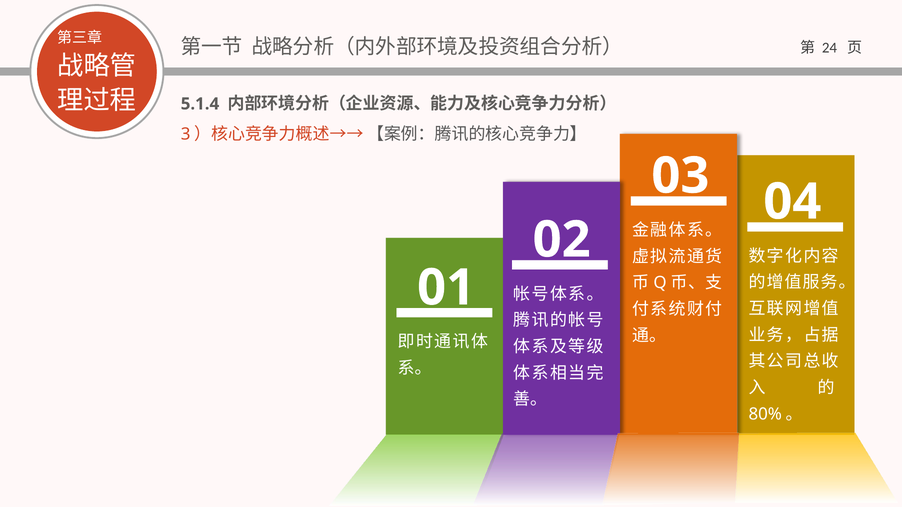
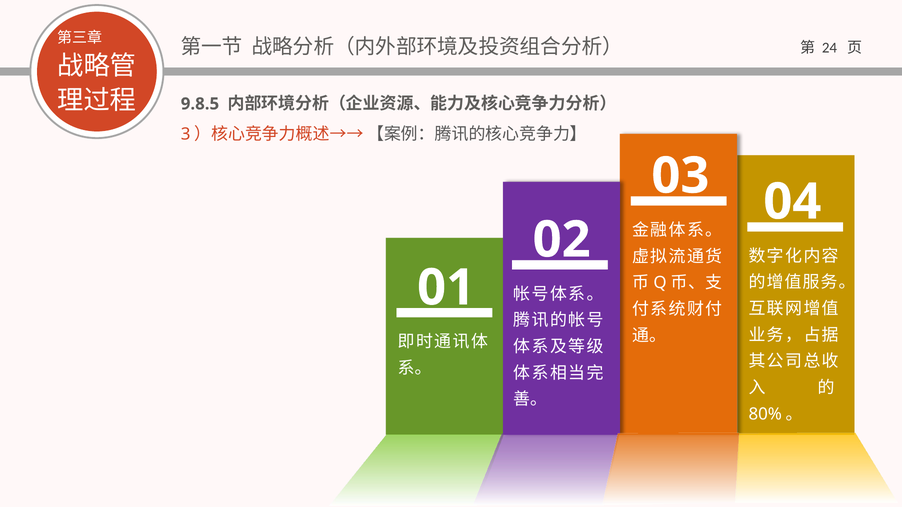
5.1.4: 5.1.4 -> 9.8.5
